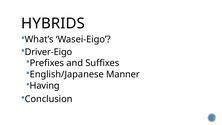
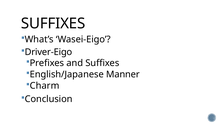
HYBRIDS at (53, 23): HYBRIDS -> SUFFIXES
Having: Having -> Charm
